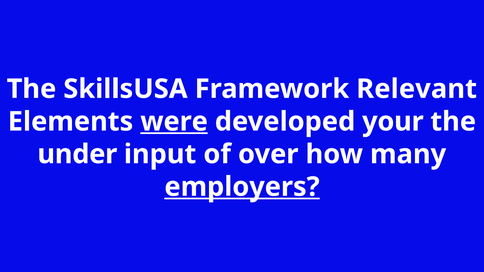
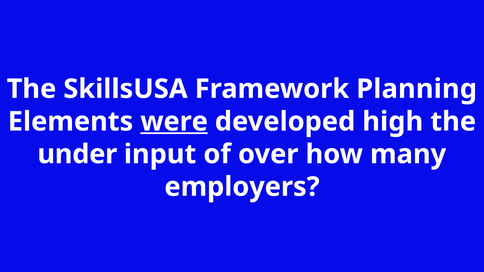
Relevant: Relevant -> Planning
your: your -> high
employers underline: present -> none
